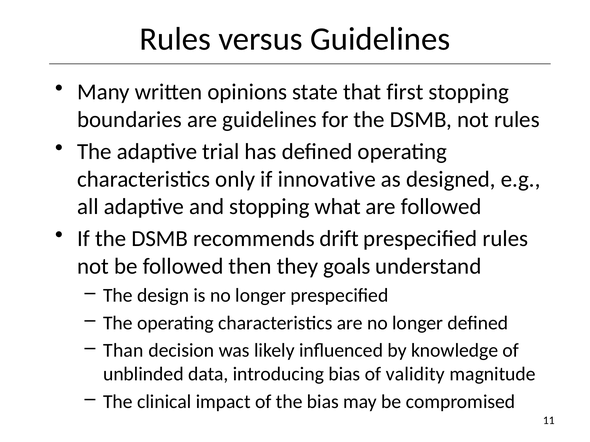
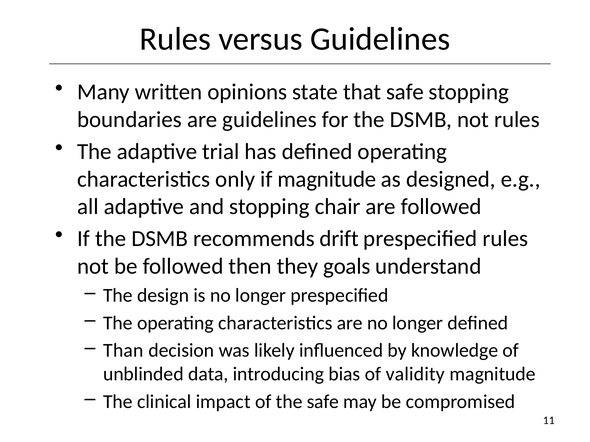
that first: first -> safe
if innovative: innovative -> magnitude
what: what -> chair
the bias: bias -> safe
